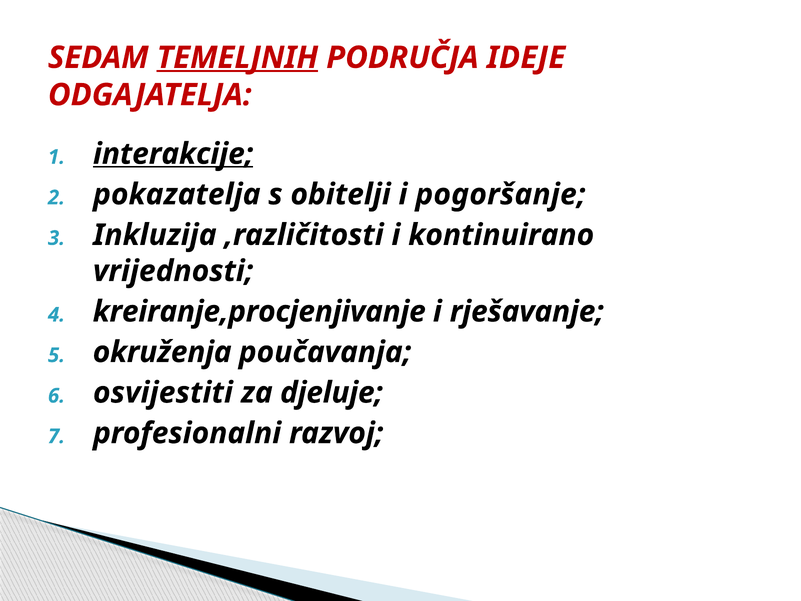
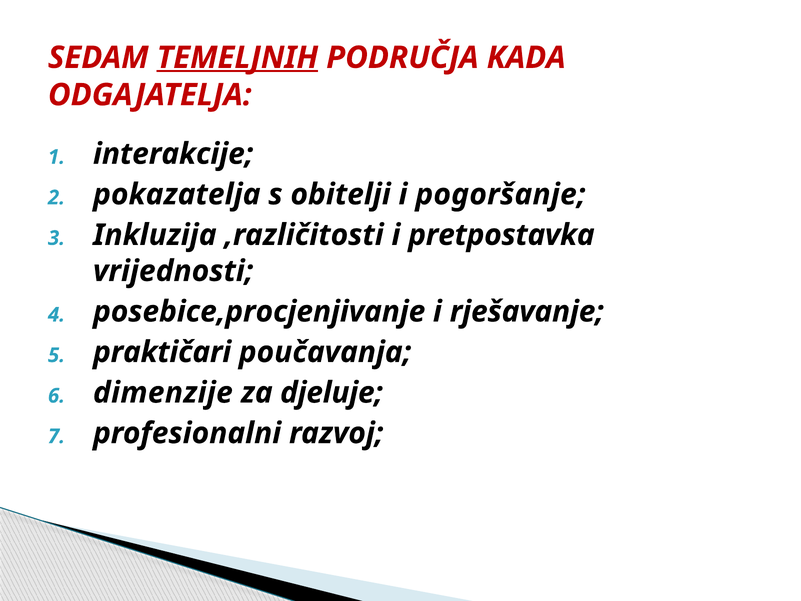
IDEJE: IDEJE -> KADA
interakcije underline: present -> none
kontinuirano: kontinuirano -> pretpostavka
kreiranje,procjenjivanje: kreiranje,procjenjivanje -> posebice,procjenjivanje
okruženja: okruženja -> praktičari
osvijestiti: osvijestiti -> dimenzije
